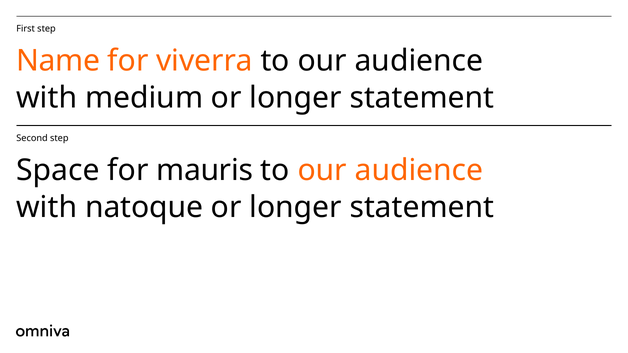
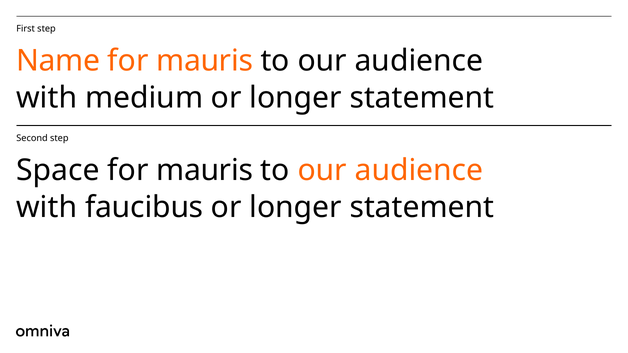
viverra at (205, 61): viverra -> mauris
natoque: natoque -> faucibus
